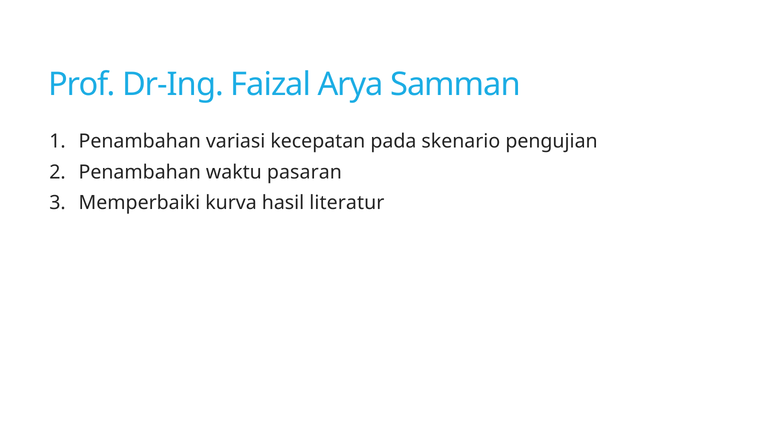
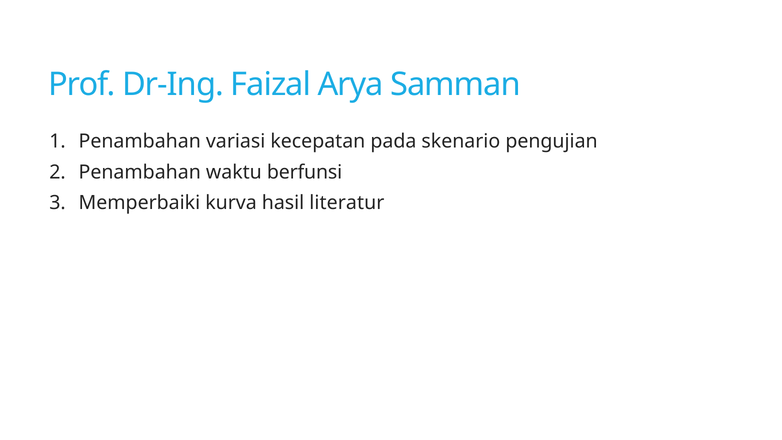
pasaran: pasaran -> berfunsi
